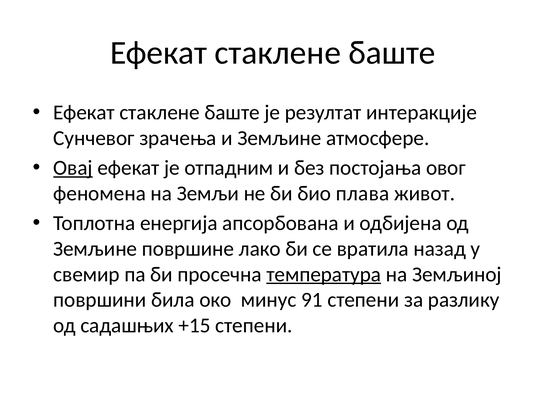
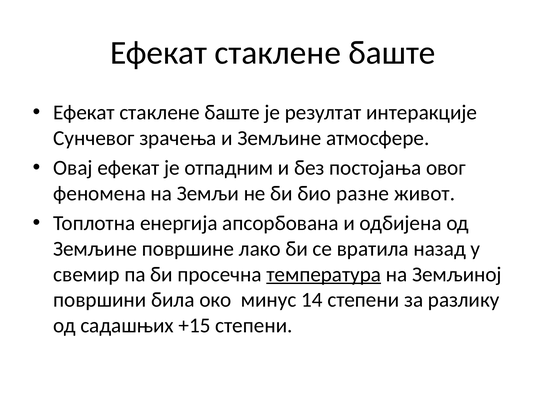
Овај underline: present -> none
плава: плава -> разне
91: 91 -> 14
